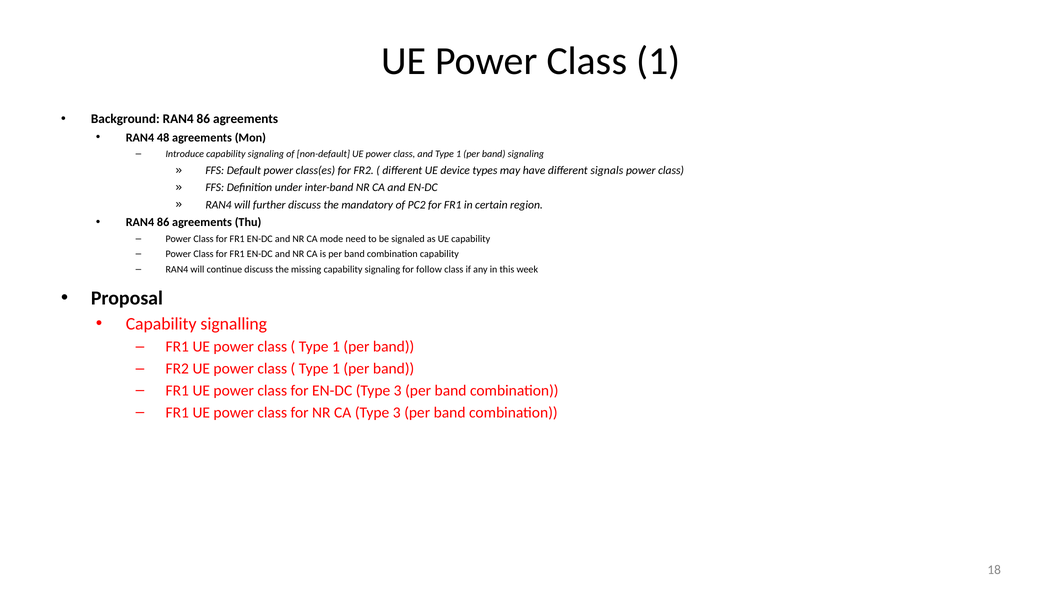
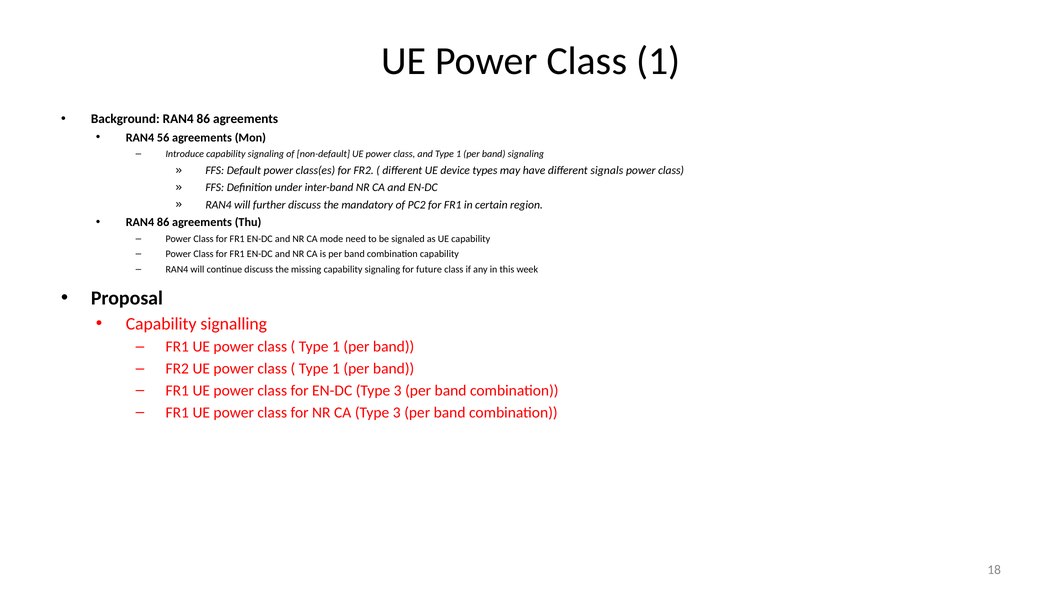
48: 48 -> 56
follow: follow -> future
